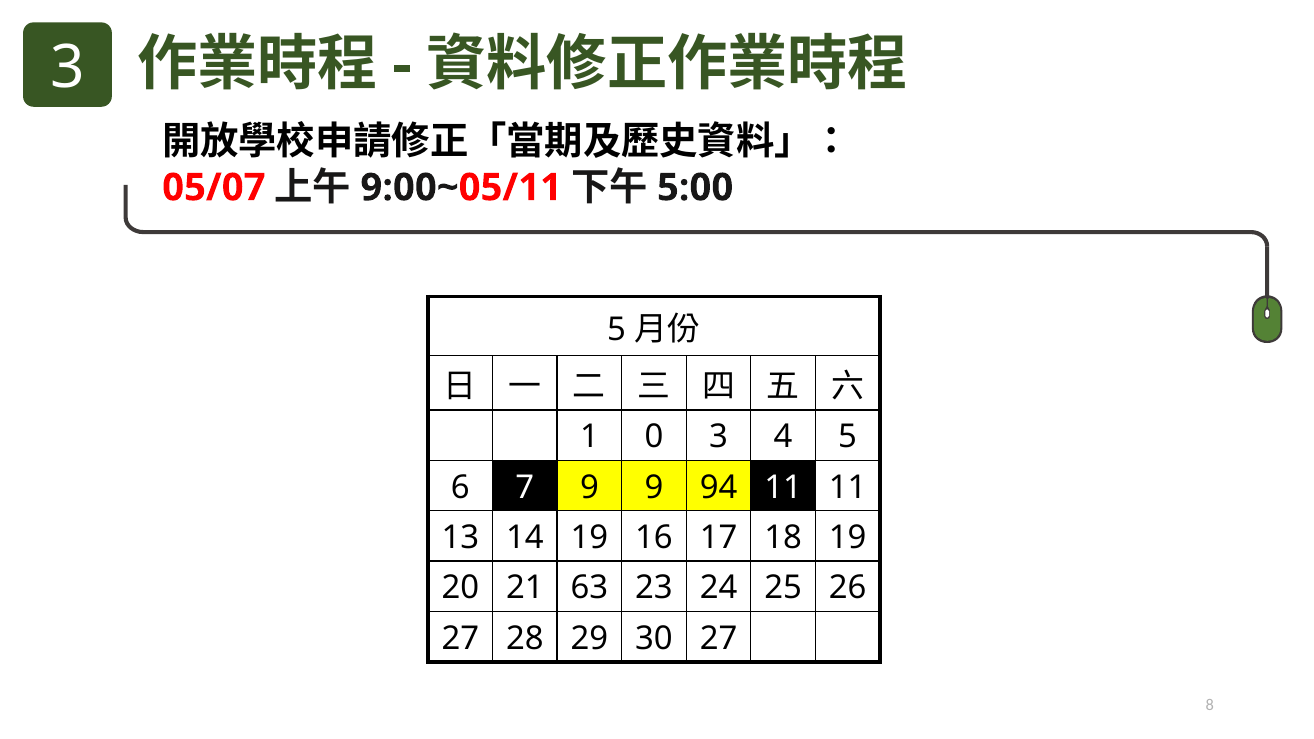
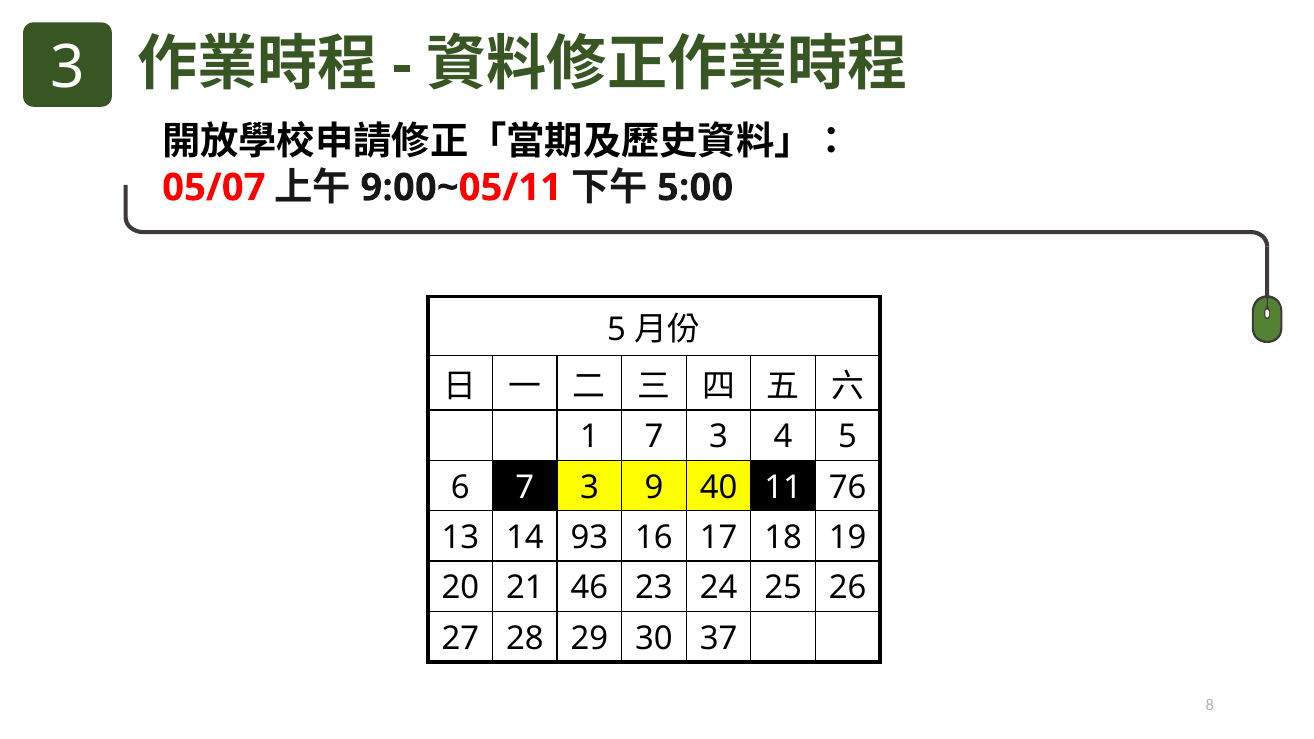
1 0: 0 -> 7
6 7 9: 9 -> 3
94: 94 -> 40
11 11: 11 -> 76
14 19: 19 -> 93
63: 63 -> 46
30 27: 27 -> 37
